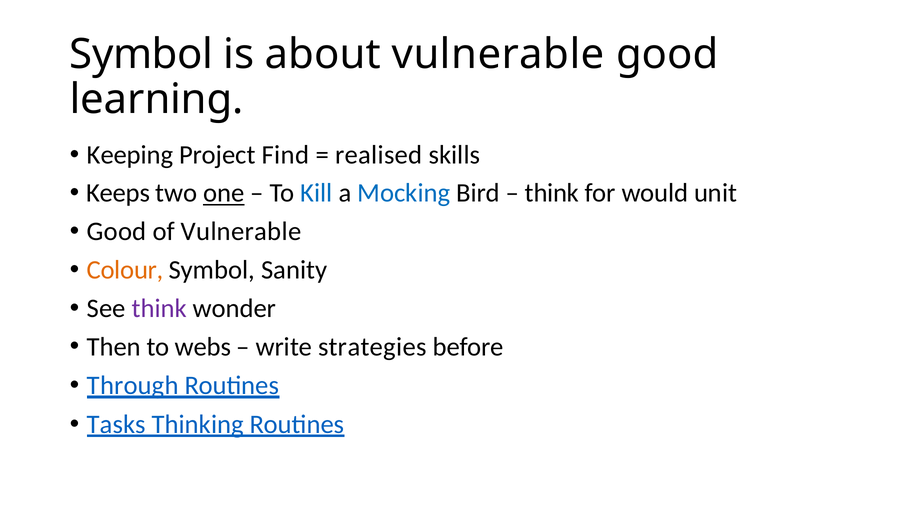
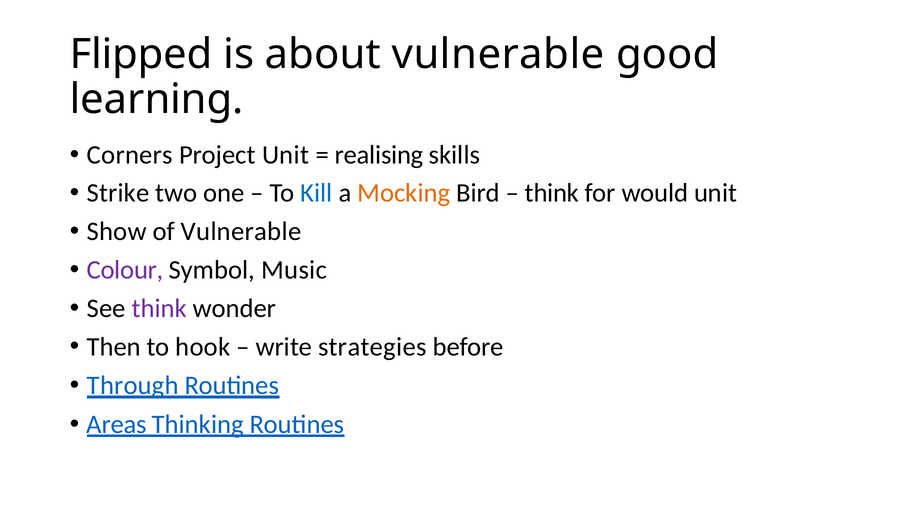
Symbol at (141, 54): Symbol -> Flipped
Keeping: Keeping -> Corners
Project Find: Find -> Unit
realised: realised -> realising
Keeps: Keeps -> Strike
one underline: present -> none
Mocking colour: blue -> orange
Good at (117, 231): Good -> Show
Colour colour: orange -> purple
Sanity: Sanity -> Music
webs: webs -> hook
Tasks: Tasks -> Areas
